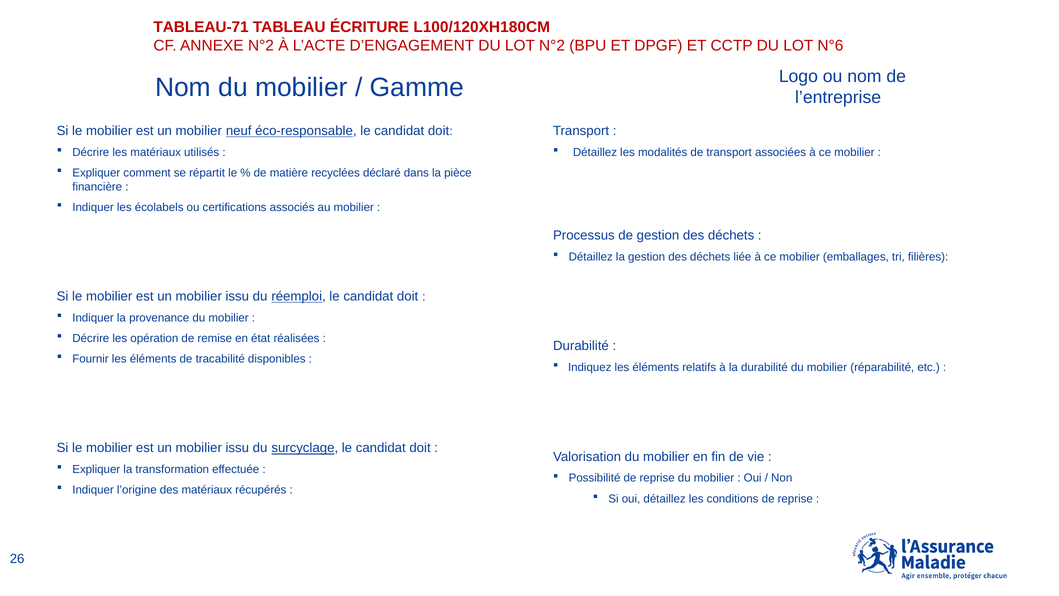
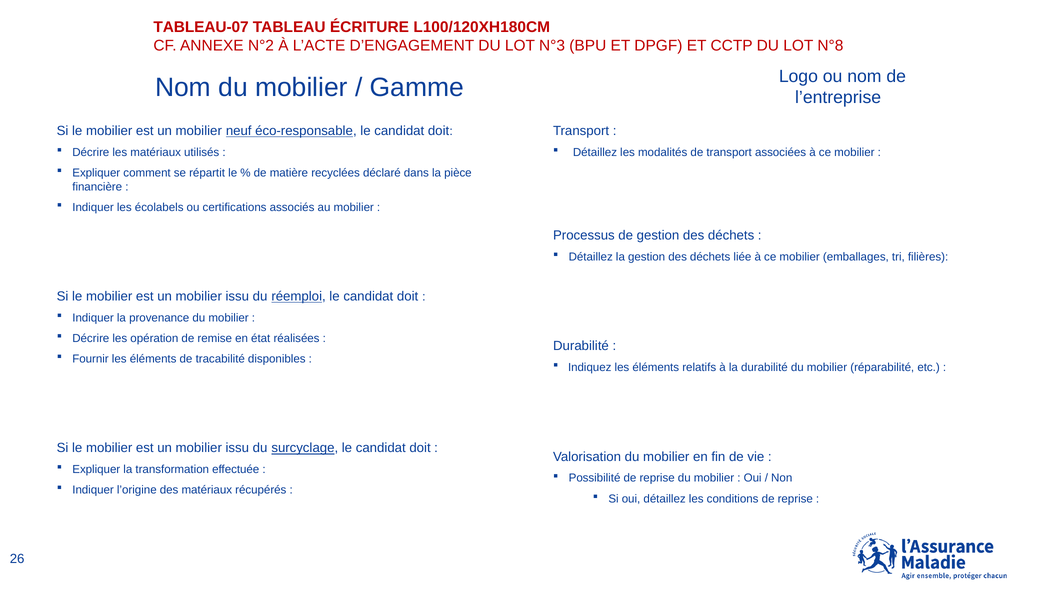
TABLEAU-71: TABLEAU-71 -> TABLEAU-07
LOT N°2: N°2 -> N°3
N°6: N°6 -> N°8
